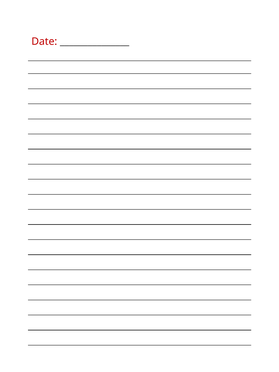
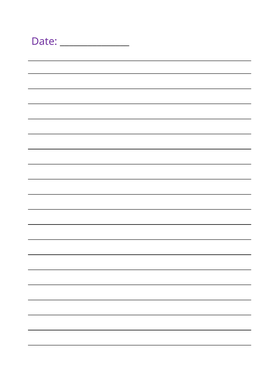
Date colour: red -> purple
